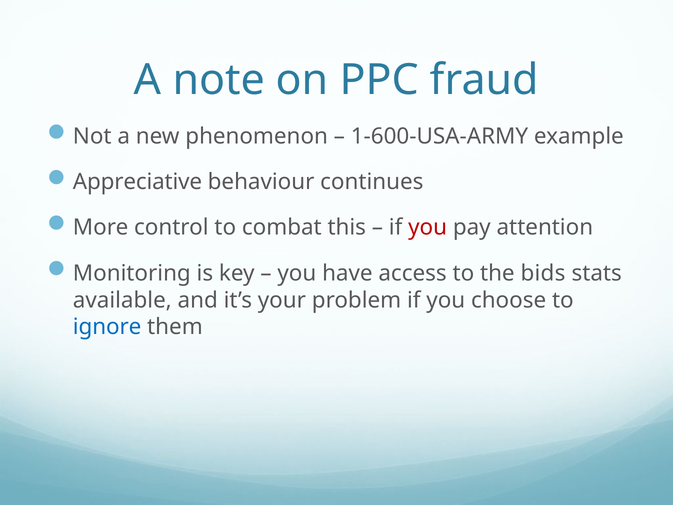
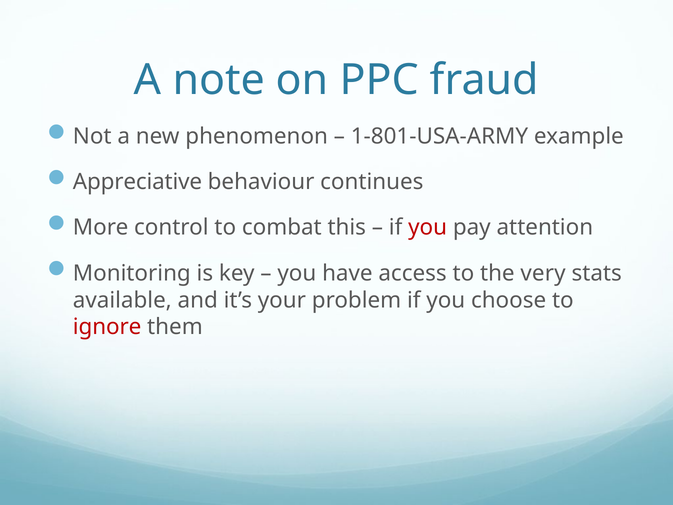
1-600-USA-ARMY: 1-600-USA-ARMY -> 1-801-USA-ARMY
bids: bids -> very
ignore colour: blue -> red
